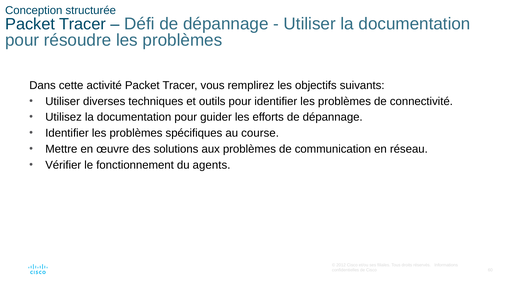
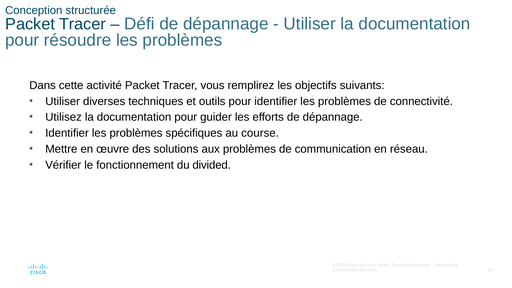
agents: agents -> divided
